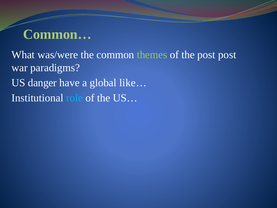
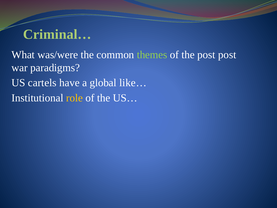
Common…: Common… -> Criminal…
danger: danger -> cartels
role colour: light blue -> yellow
